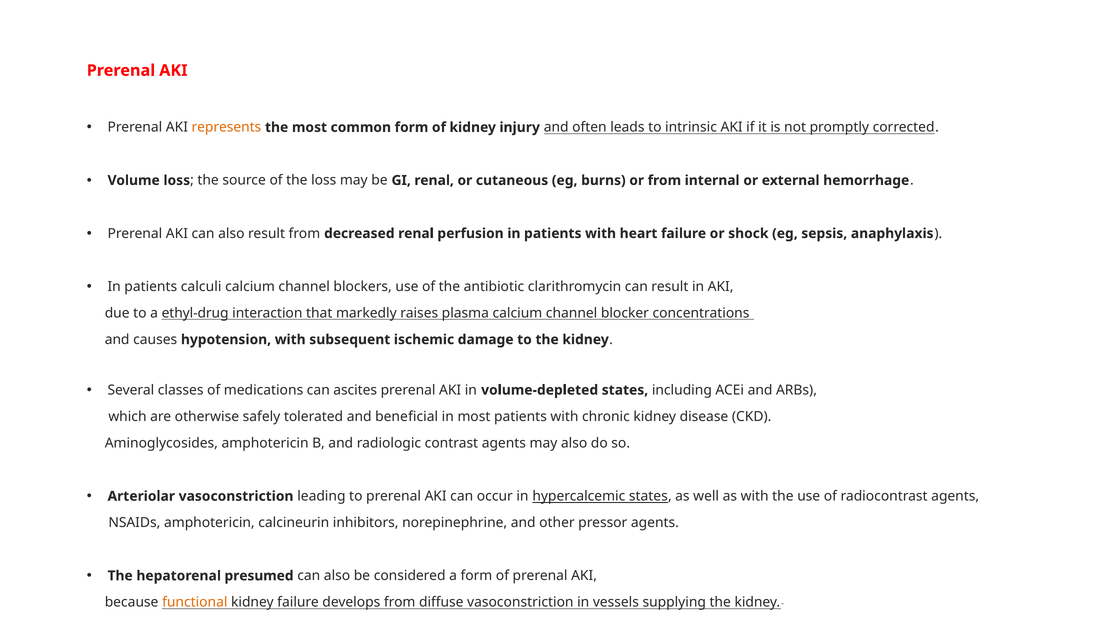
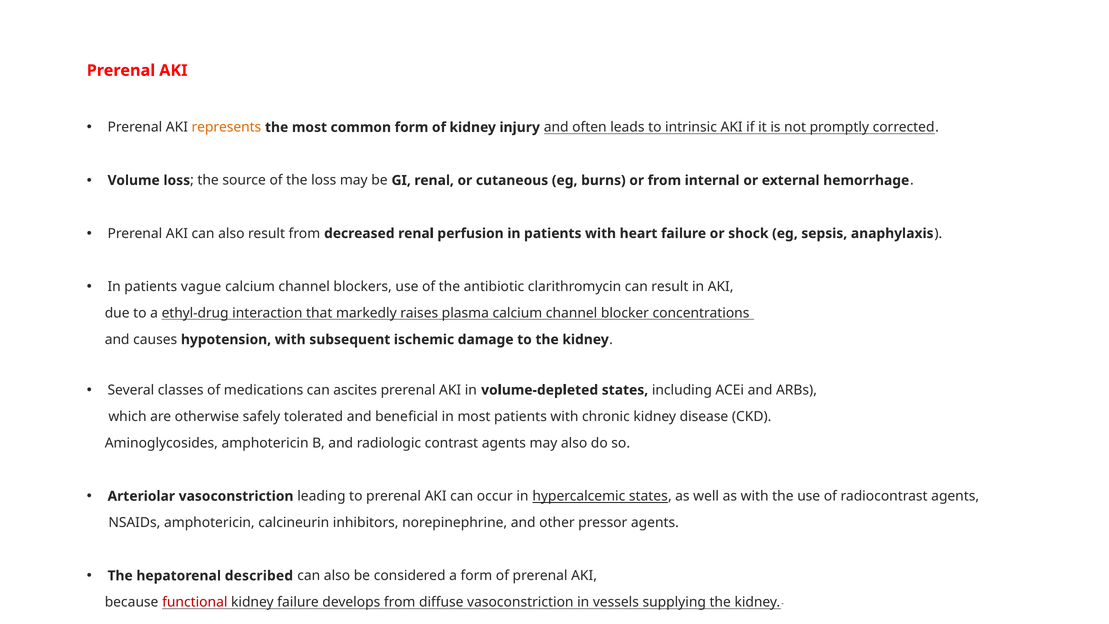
calculi: calculi -> vague
presumed: presumed -> described
functional colour: orange -> red
